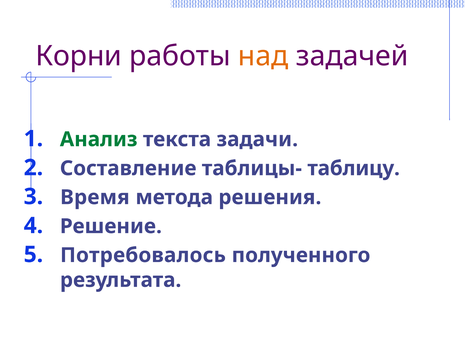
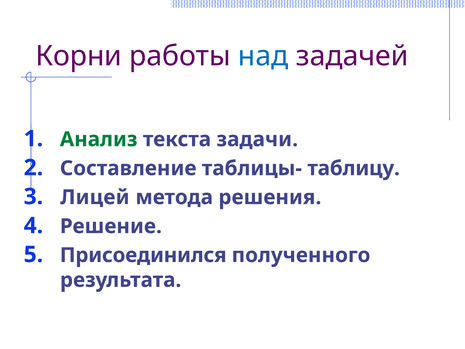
над colour: orange -> blue
Время: Время -> Лицей
Потребовалось: Потребовалось -> Присоединился
